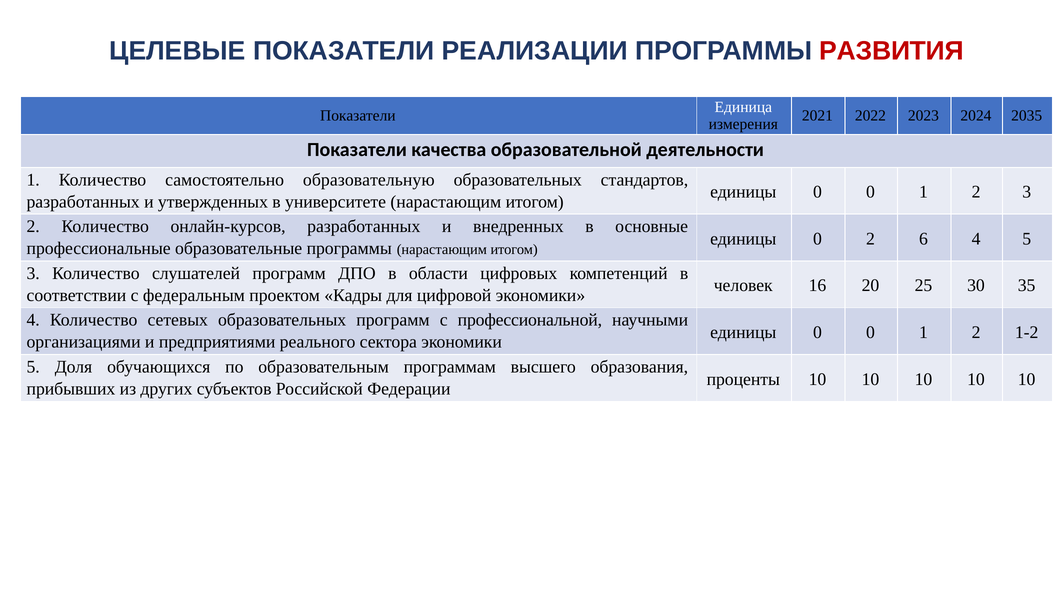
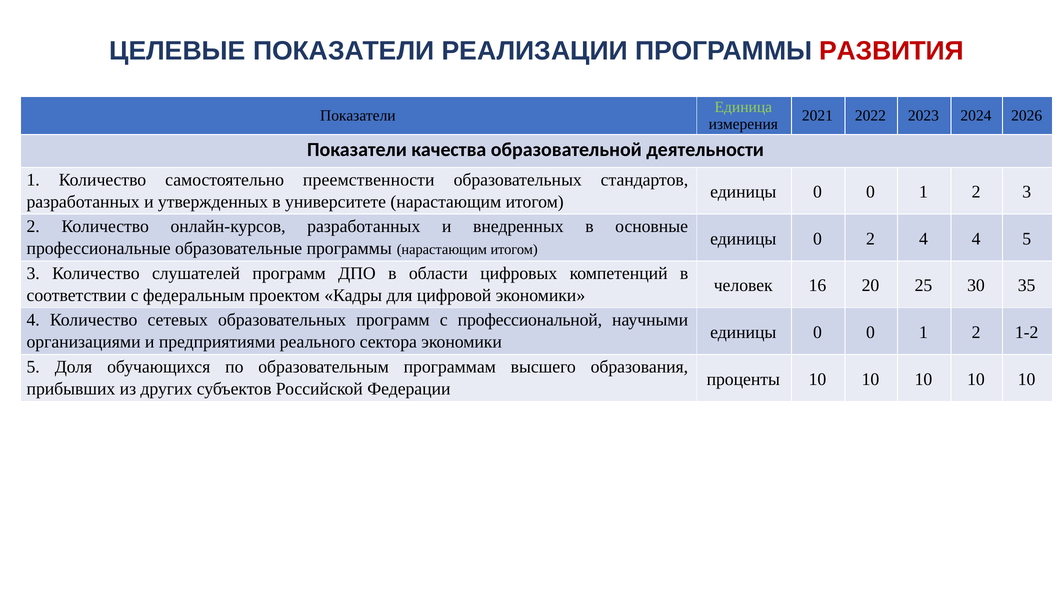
Единица colour: white -> light green
2035: 2035 -> 2026
образовательную: образовательную -> преемственности
2 6: 6 -> 4
